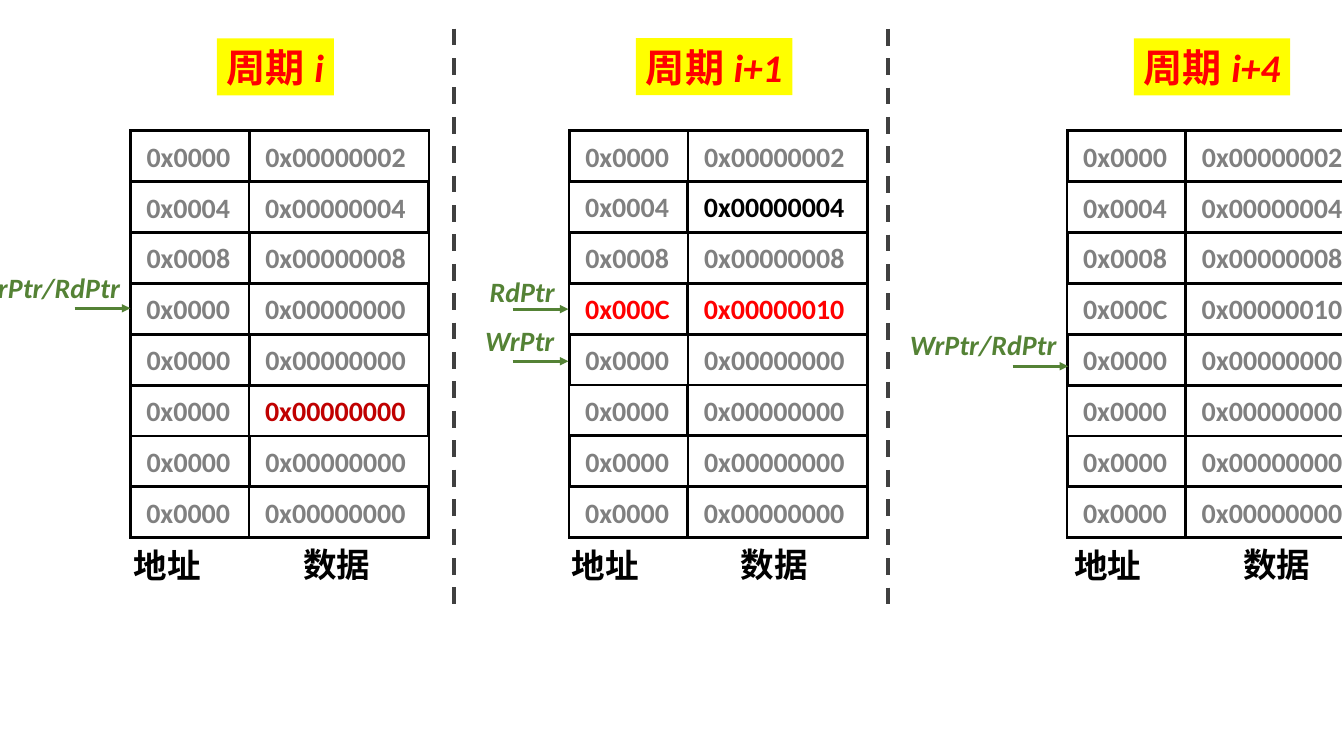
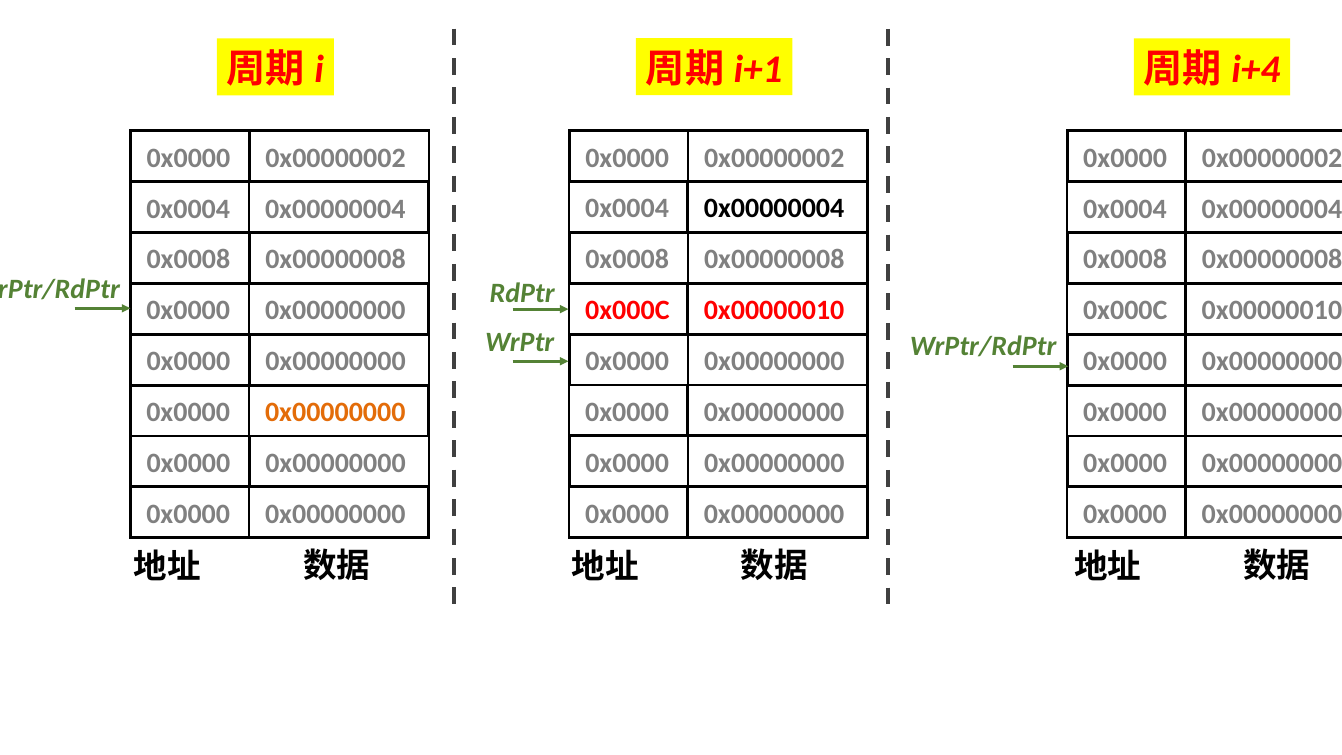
0x00000000 at (335, 412) colour: red -> orange
